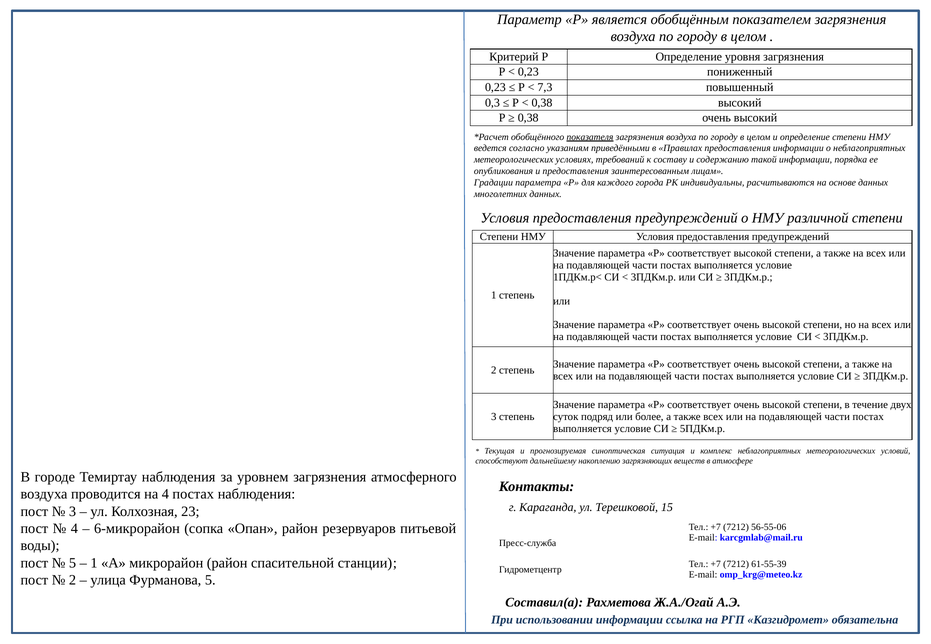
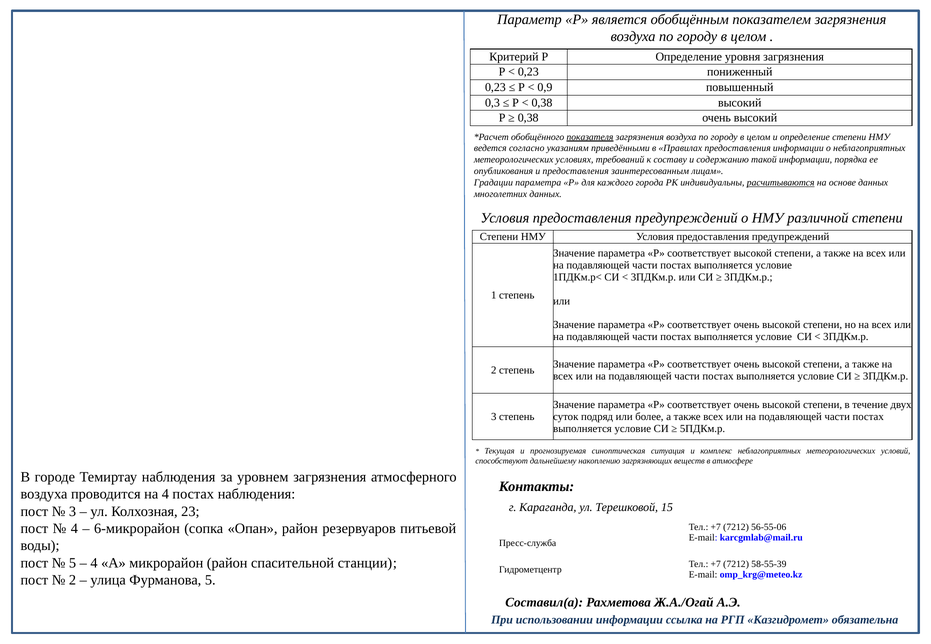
7,3: 7,3 -> 0,9
расчитываются underline: none -> present
1 at (94, 563): 1 -> 4
61-55-39: 61-55-39 -> 58-55-39
